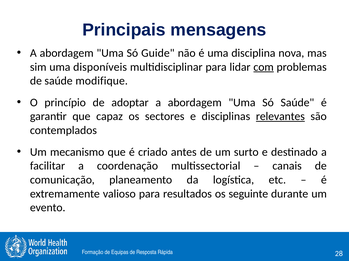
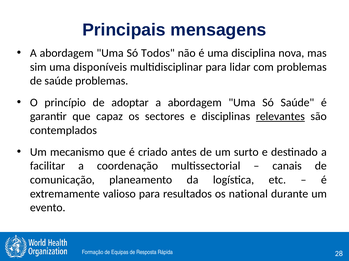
Guide: Guide -> Todos
com underline: present -> none
saúde modifique: modifique -> problemas
seguinte: seguinte -> national
